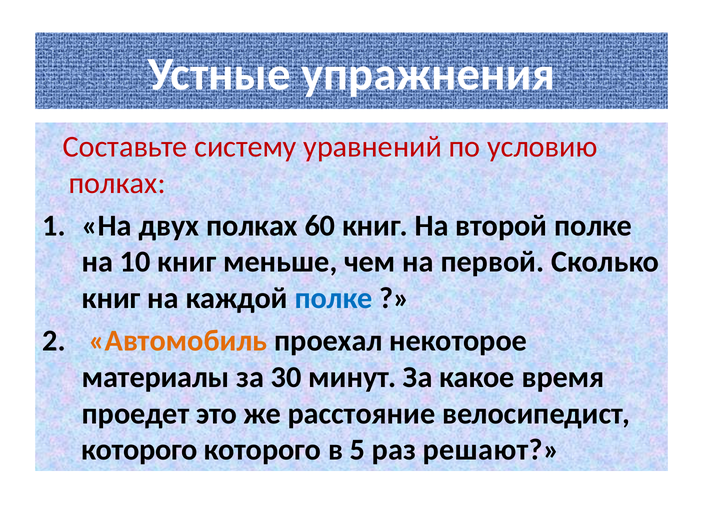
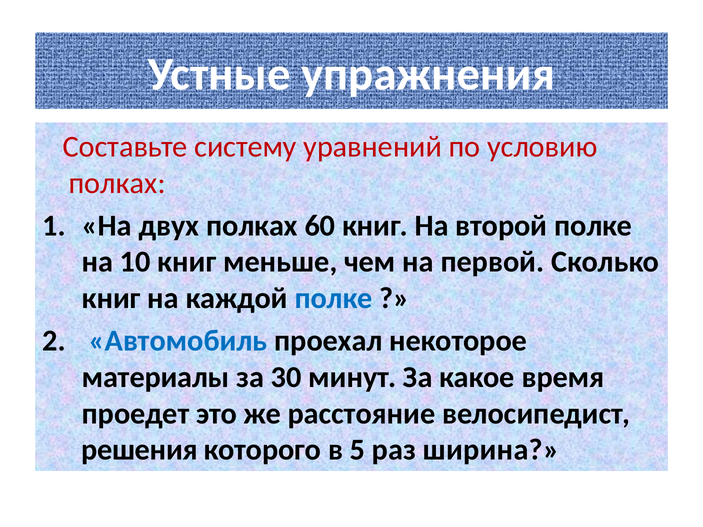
Автомобиль colour: orange -> blue
которого at (139, 450): которого -> решения
решают: решают -> ширина
